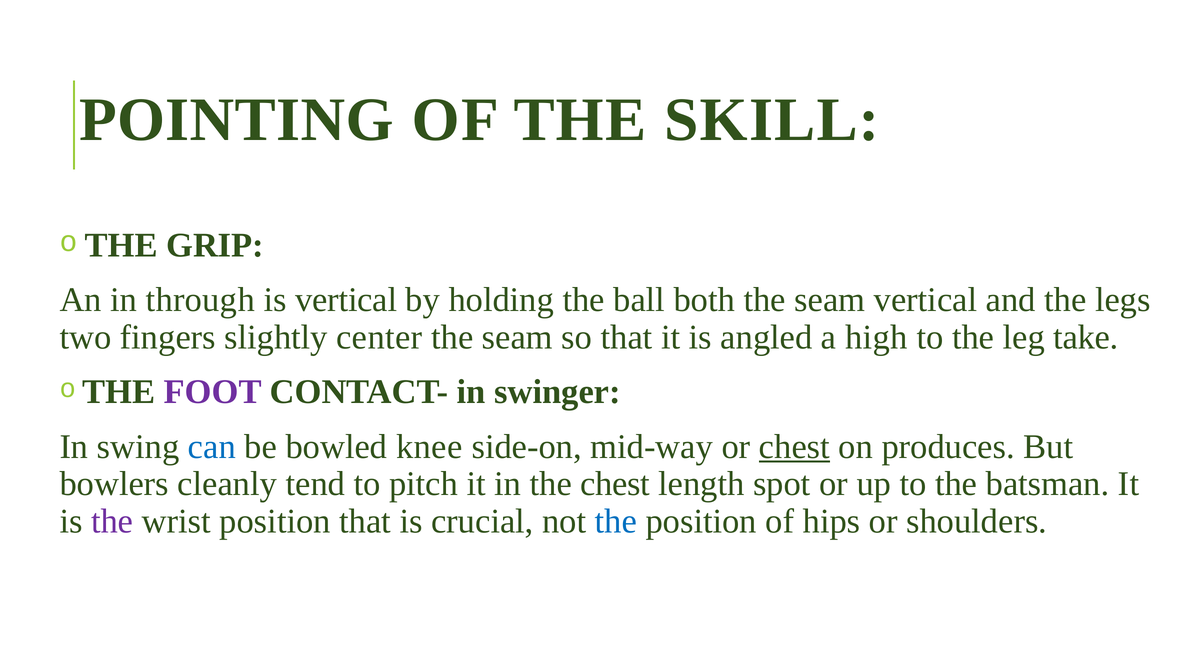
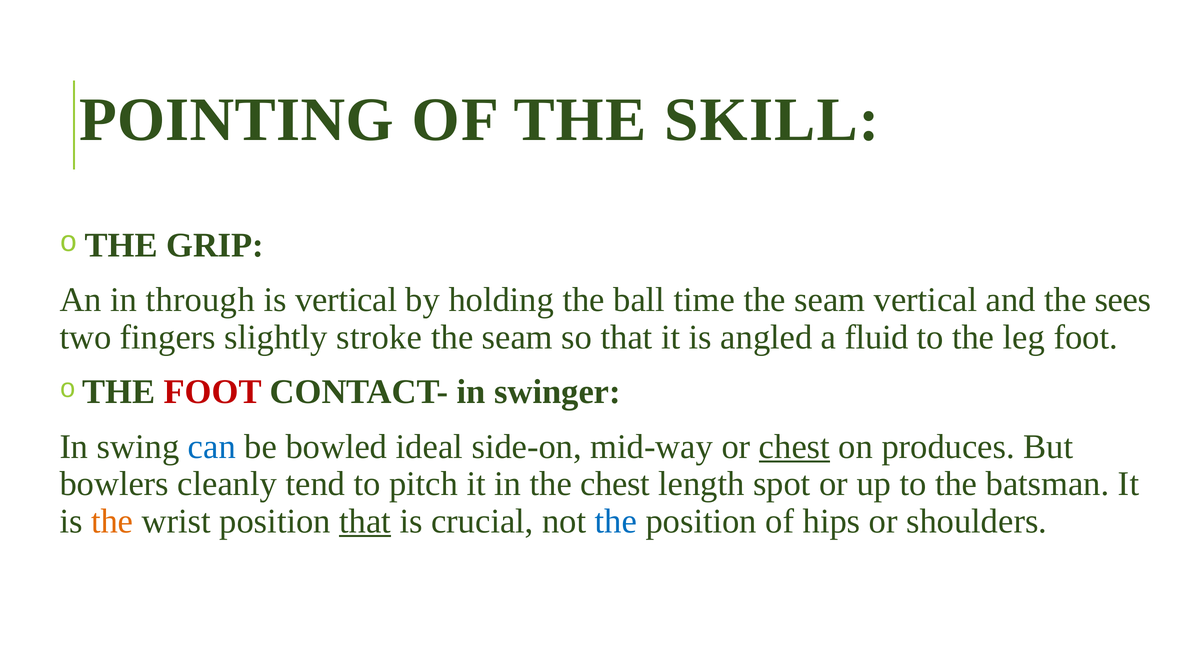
both: both -> time
legs: legs -> sees
center: center -> stroke
high: high -> fluid
leg take: take -> foot
FOOT at (213, 392) colour: purple -> red
knee: knee -> ideal
the at (112, 521) colour: purple -> orange
that at (365, 521) underline: none -> present
